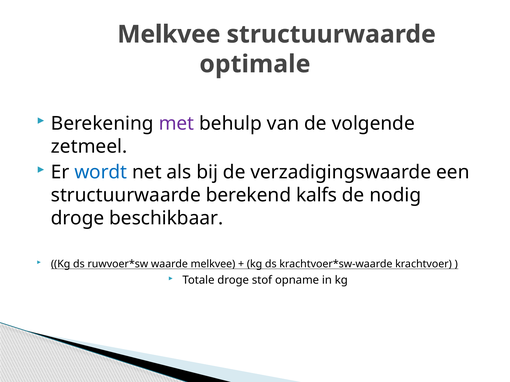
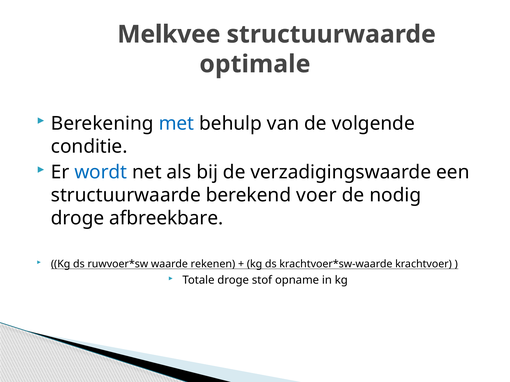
met colour: purple -> blue
zetmeel: zetmeel -> conditie
kalfs: kalfs -> voer
beschikbaar: beschikbaar -> afbreekbare
waarde melkvee: melkvee -> rekenen
